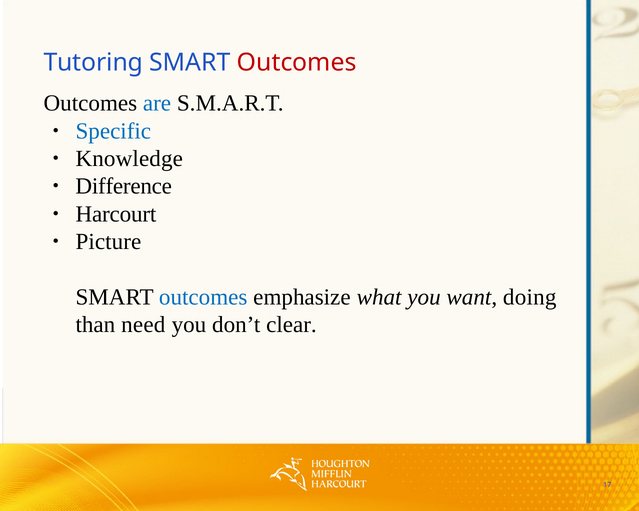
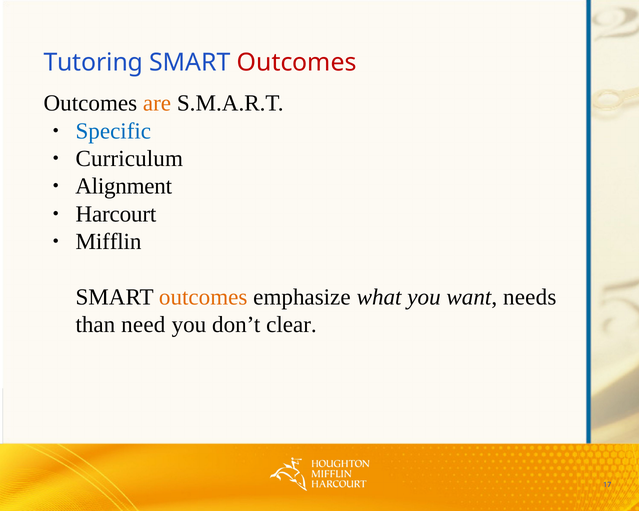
are colour: blue -> orange
Knowledge: Knowledge -> Curriculum
Difference: Difference -> Alignment
Picture: Picture -> Mifflin
outcomes at (203, 297) colour: blue -> orange
doing: doing -> needs
